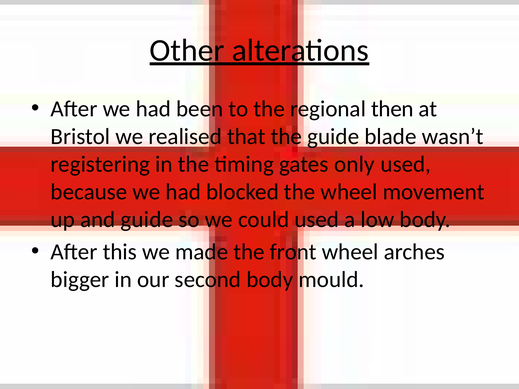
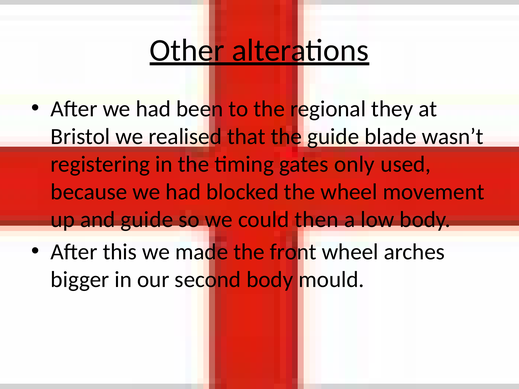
then: then -> they
could used: used -> then
